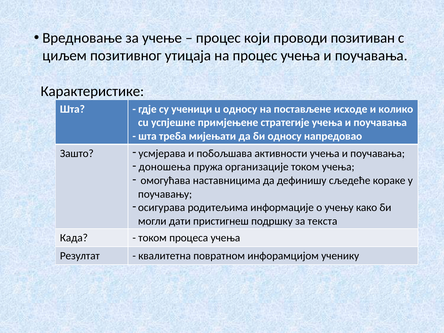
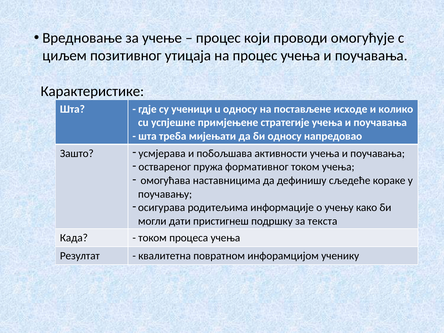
позитиван: позитиван -> омогућује
доношења: доношења -> оствареног
организације: организације -> формативног
